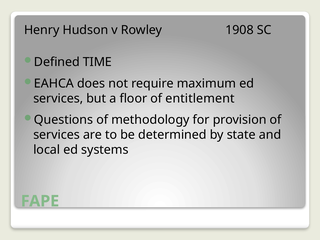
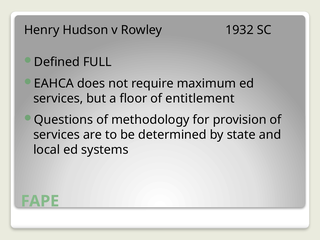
1908: 1908 -> 1932
TIME: TIME -> FULL
